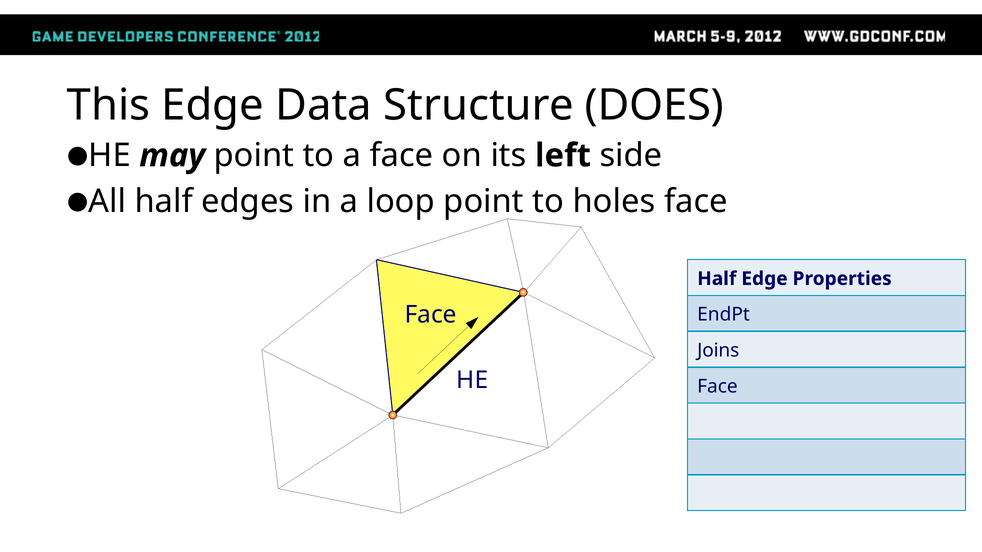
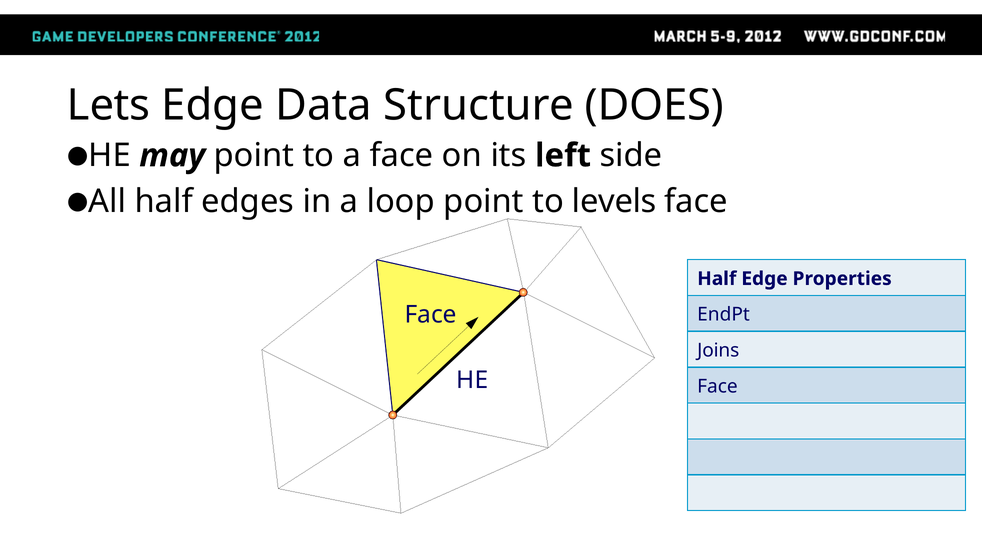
This: This -> Lets
holes: holes -> levels
